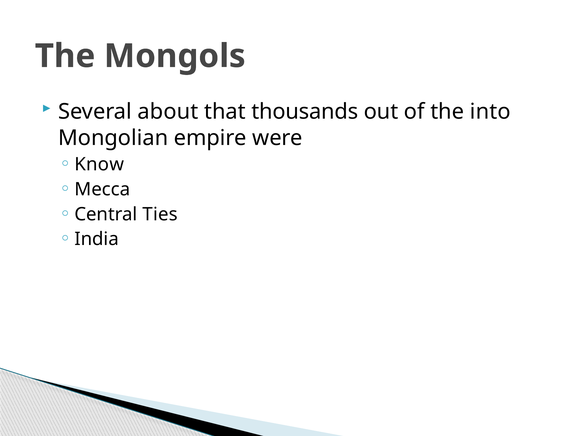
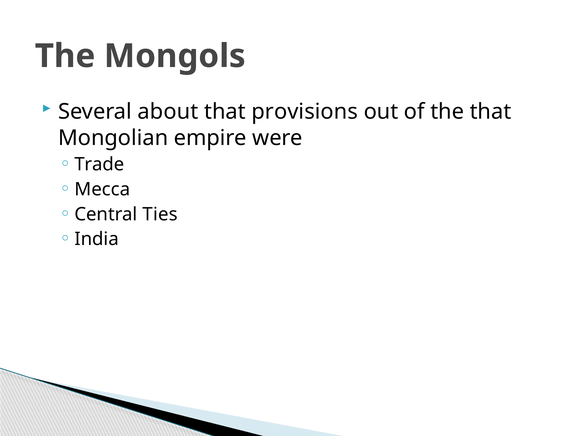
thousands: thousands -> provisions
the into: into -> that
Know: Know -> Trade
